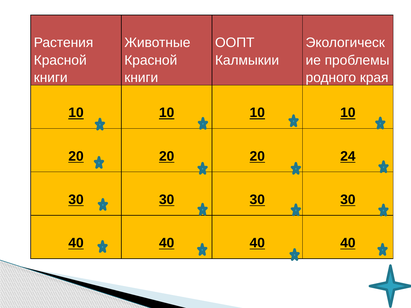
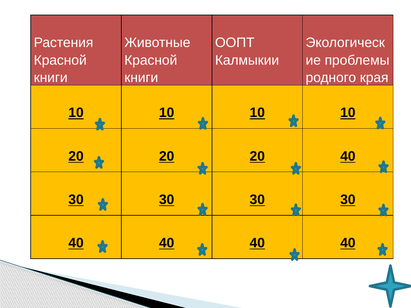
20 24: 24 -> 40
